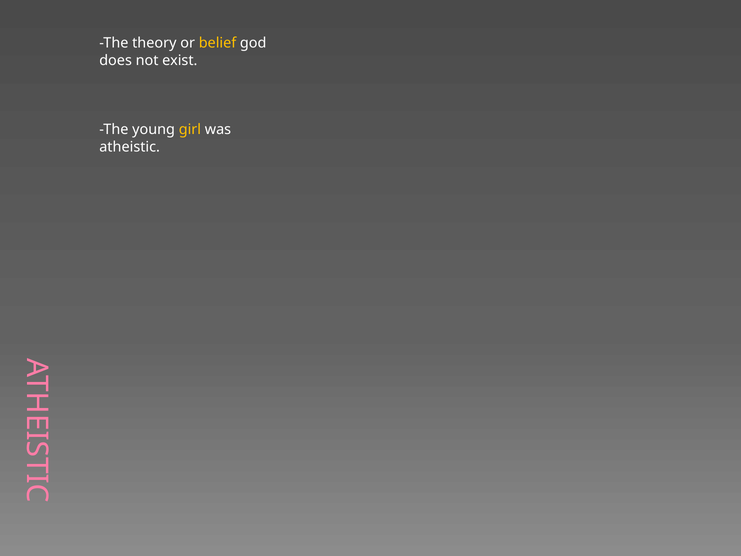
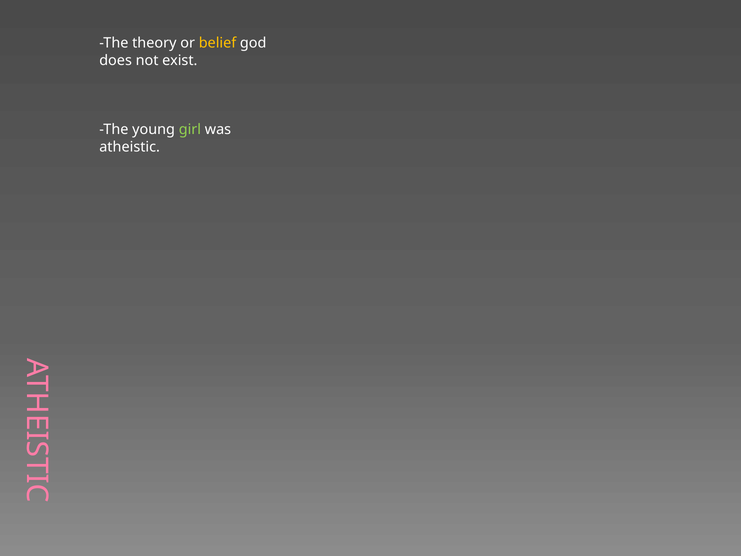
girl colour: yellow -> light green
